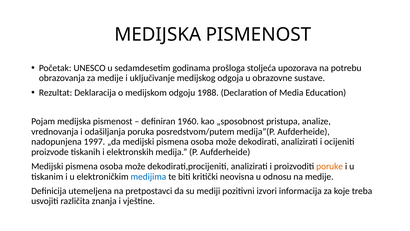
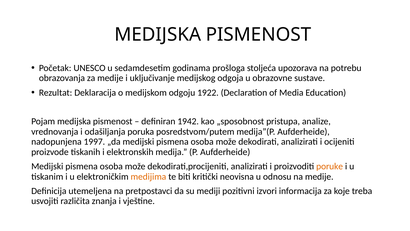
1988: 1988 -> 1922
1960: 1960 -> 1942
medijima colour: blue -> orange
